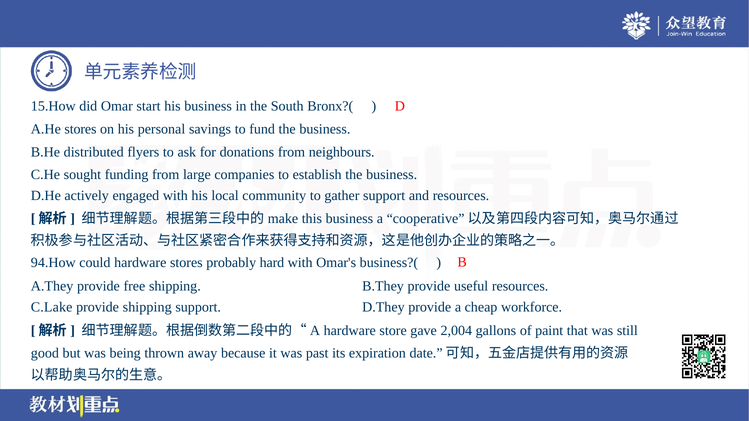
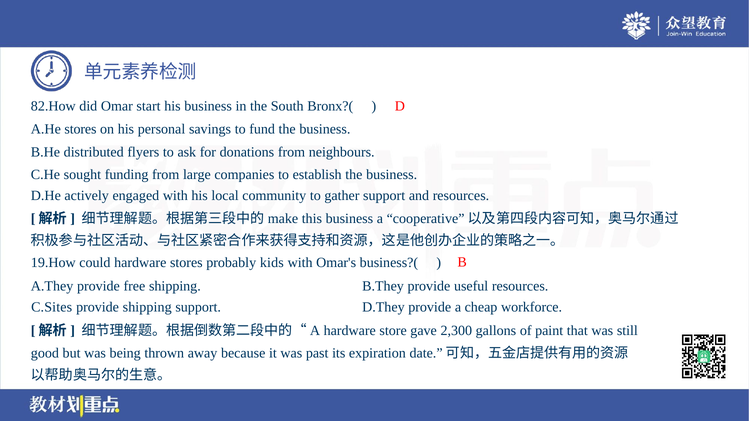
15.How: 15.How -> 82.How
94.How: 94.How -> 19.How
hard: hard -> kids
C.Lake: C.Lake -> C.Sites
2,004: 2,004 -> 2,300
